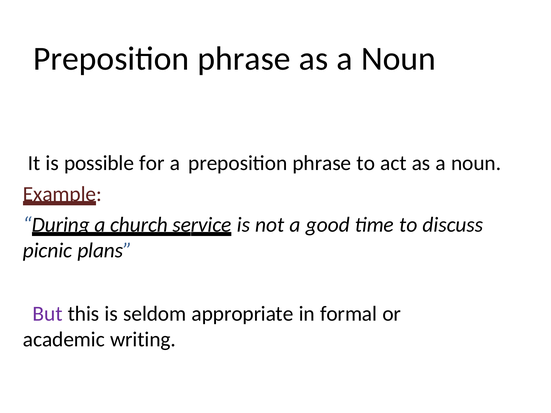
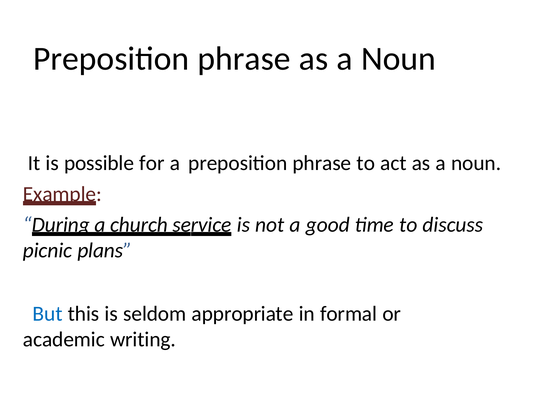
But colour: purple -> blue
